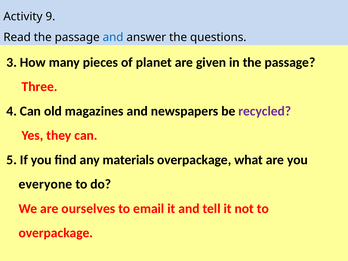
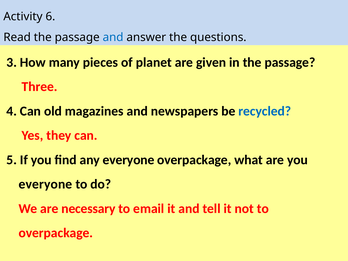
9: 9 -> 6
recycled colour: purple -> blue
any materials: materials -> everyone
ourselves: ourselves -> necessary
